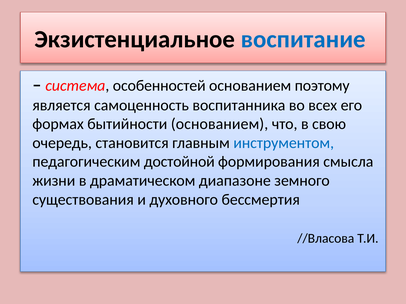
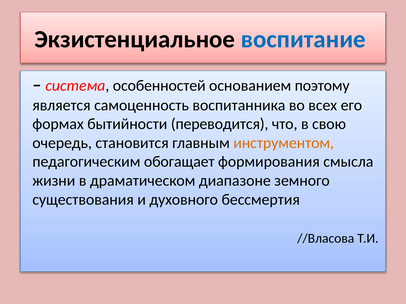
бытийности основанием: основанием -> переводится
инструментом colour: blue -> orange
достойной: достойной -> обогащает
